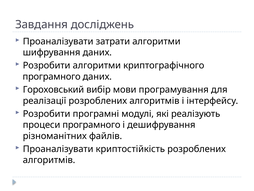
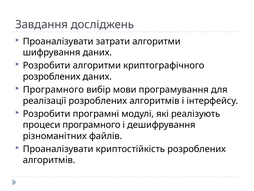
програмного at (52, 76): програмного -> розроблених
Гороховський at (53, 90): Гороховський -> Програмного
